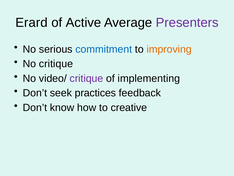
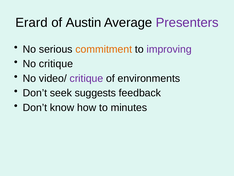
Active: Active -> Austin
commitment colour: blue -> orange
improving colour: orange -> purple
implementing: implementing -> environments
practices: practices -> suggests
creative: creative -> minutes
